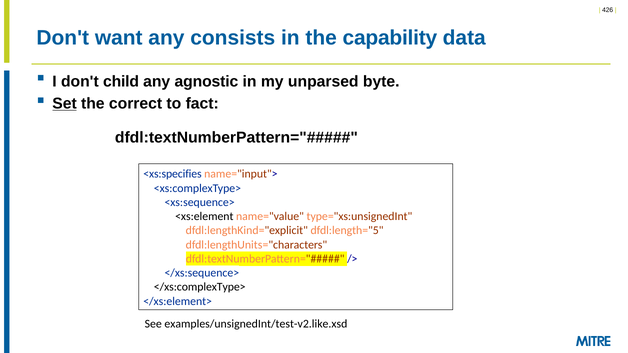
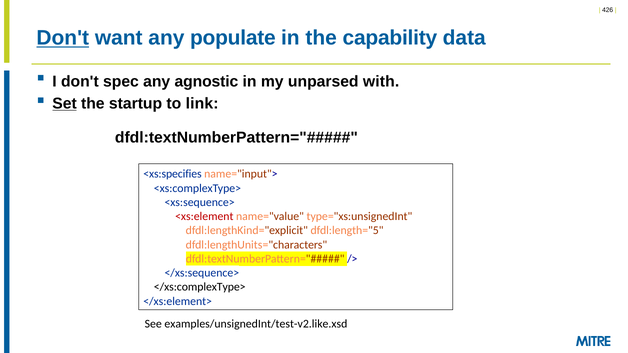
Don't at (63, 38) underline: none -> present
consists: consists -> populate
child: child -> spec
byte: byte -> with
correct: correct -> startup
fact: fact -> link
<xs:element colour: black -> red
